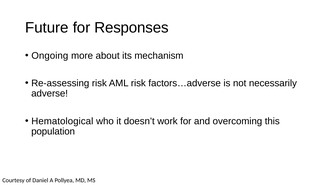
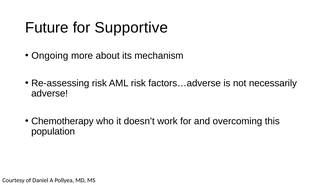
Responses: Responses -> Supportive
Hematological: Hematological -> Chemotherapy
